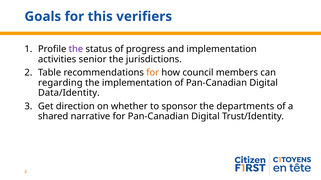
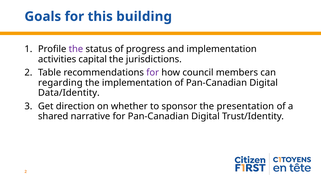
verifiers: verifiers -> building
senior: senior -> capital
for at (153, 73) colour: orange -> purple
departments: departments -> presentation
